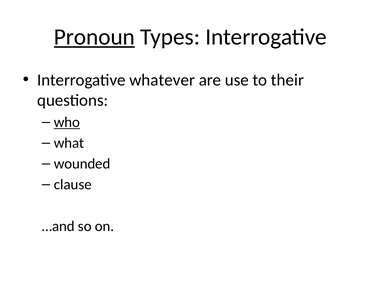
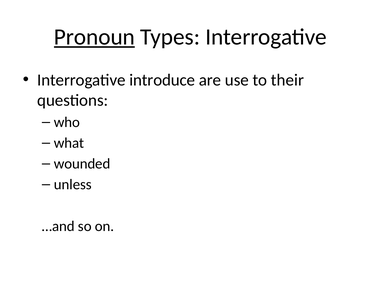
whatever: whatever -> introduce
who underline: present -> none
clause: clause -> unless
